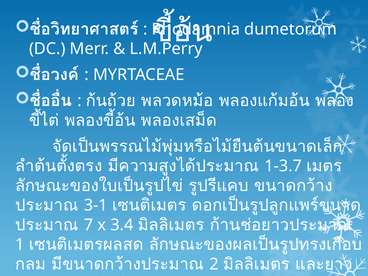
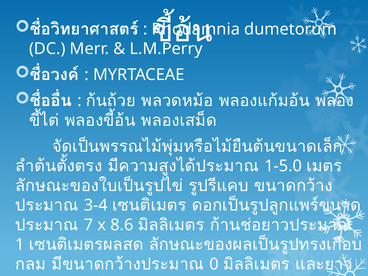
1-3.7: 1-3.7 -> 1-5.0
3-1: 3-1 -> 3-4
3.4: 3.4 -> 8.6
2: 2 -> 0
